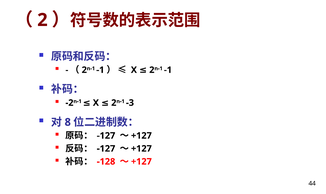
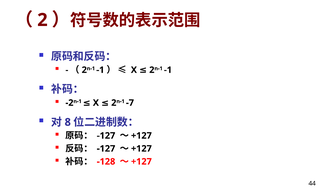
-3: -3 -> -7
